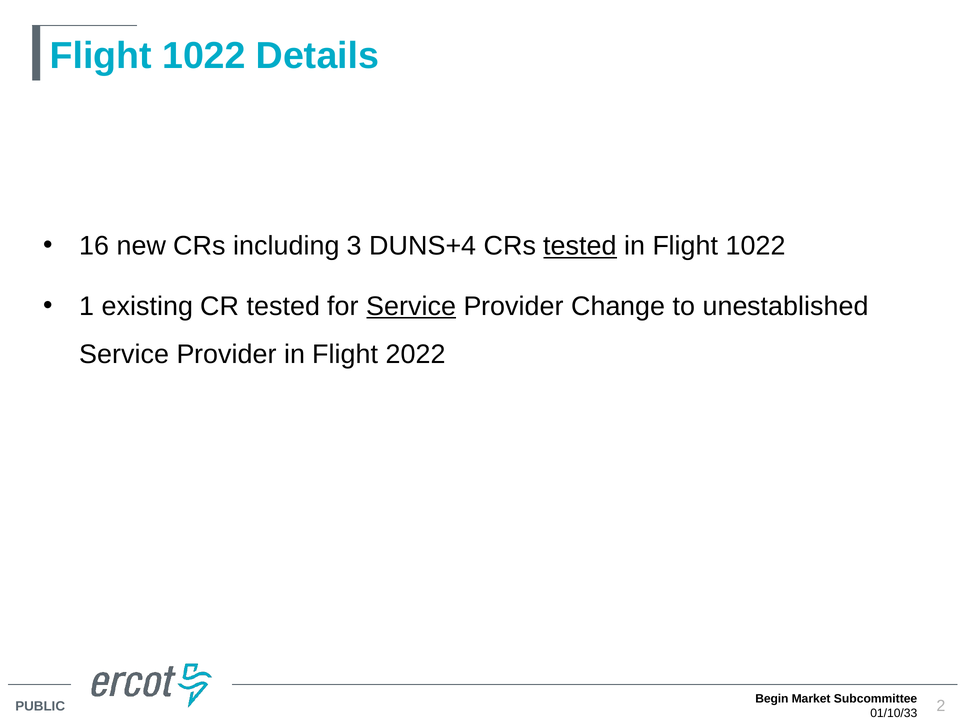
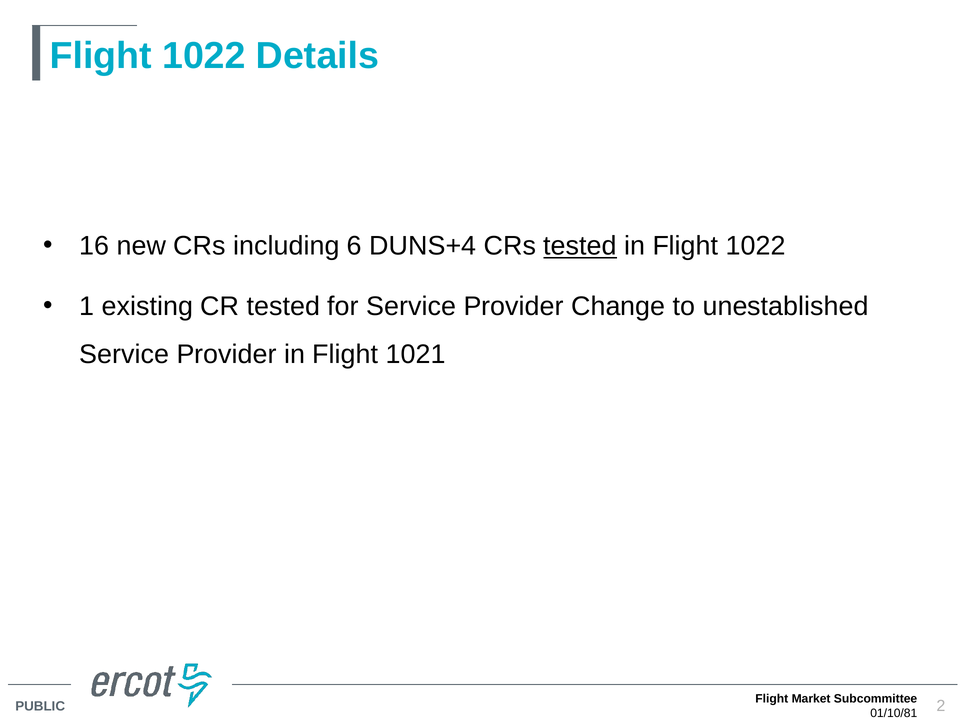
3: 3 -> 6
Service at (411, 306) underline: present -> none
2022: 2022 -> 1021
Begin at (772, 699): Begin -> Flight
01/10/33: 01/10/33 -> 01/10/81
